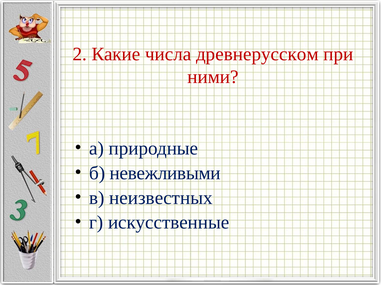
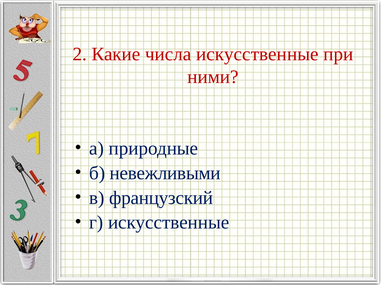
числа древнерусском: древнерусском -> искусственные
неизвестных: неизвестных -> французский
